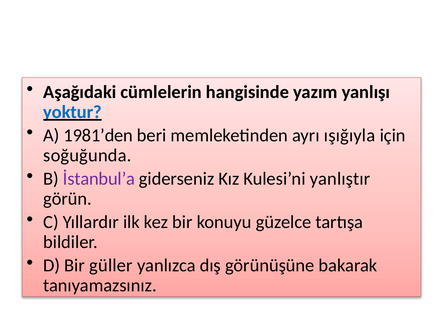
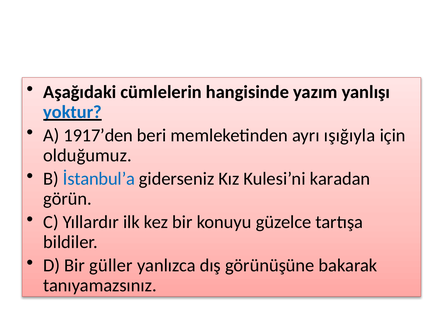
1981’den: 1981’den -> 1917’den
soğuğunda: soğuğunda -> olduğumuz
İstanbul’a colour: purple -> blue
yanlıştır: yanlıştır -> karadan
